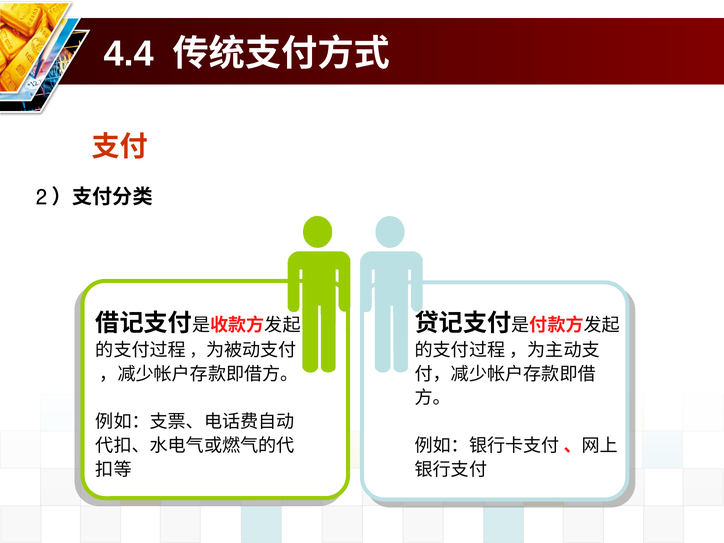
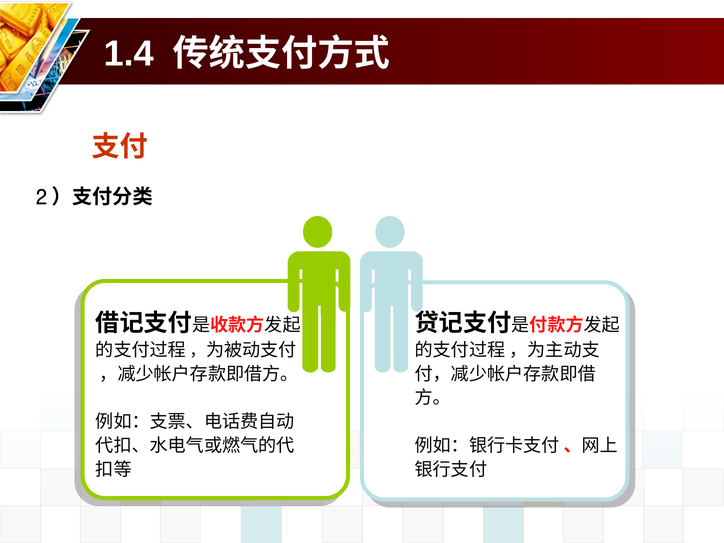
4.4: 4.4 -> 1.4
